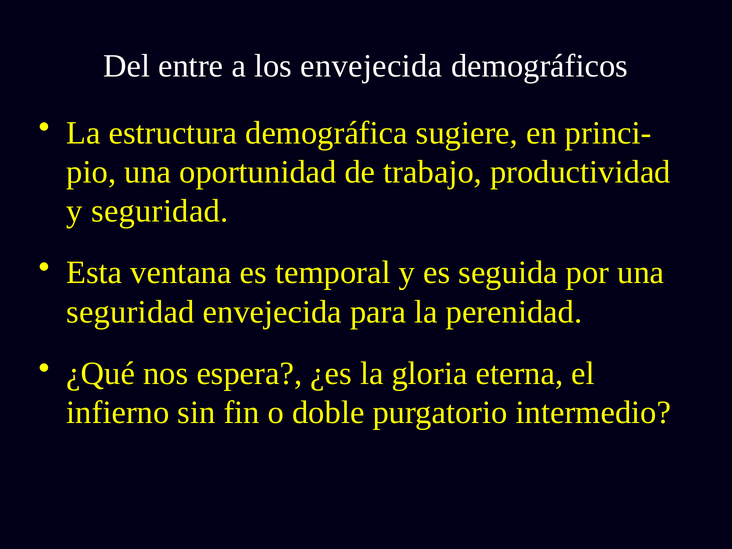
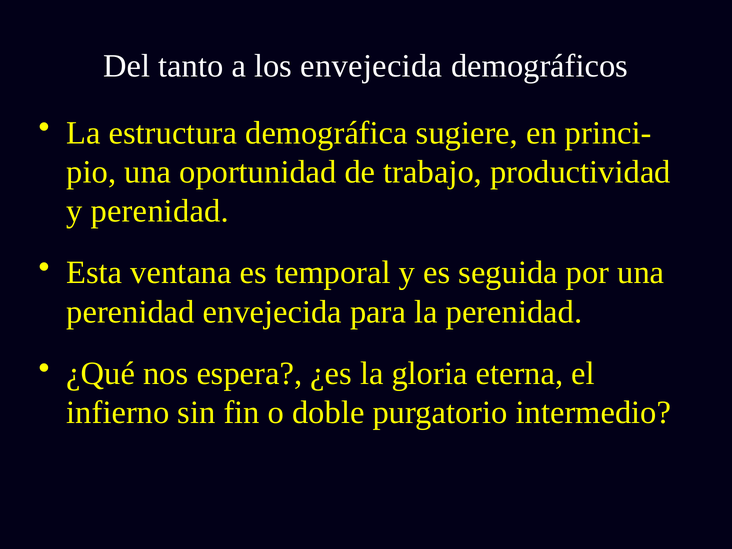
entre: entre -> tanto
y seguridad: seguridad -> perenidad
seguridad at (130, 312): seguridad -> perenidad
